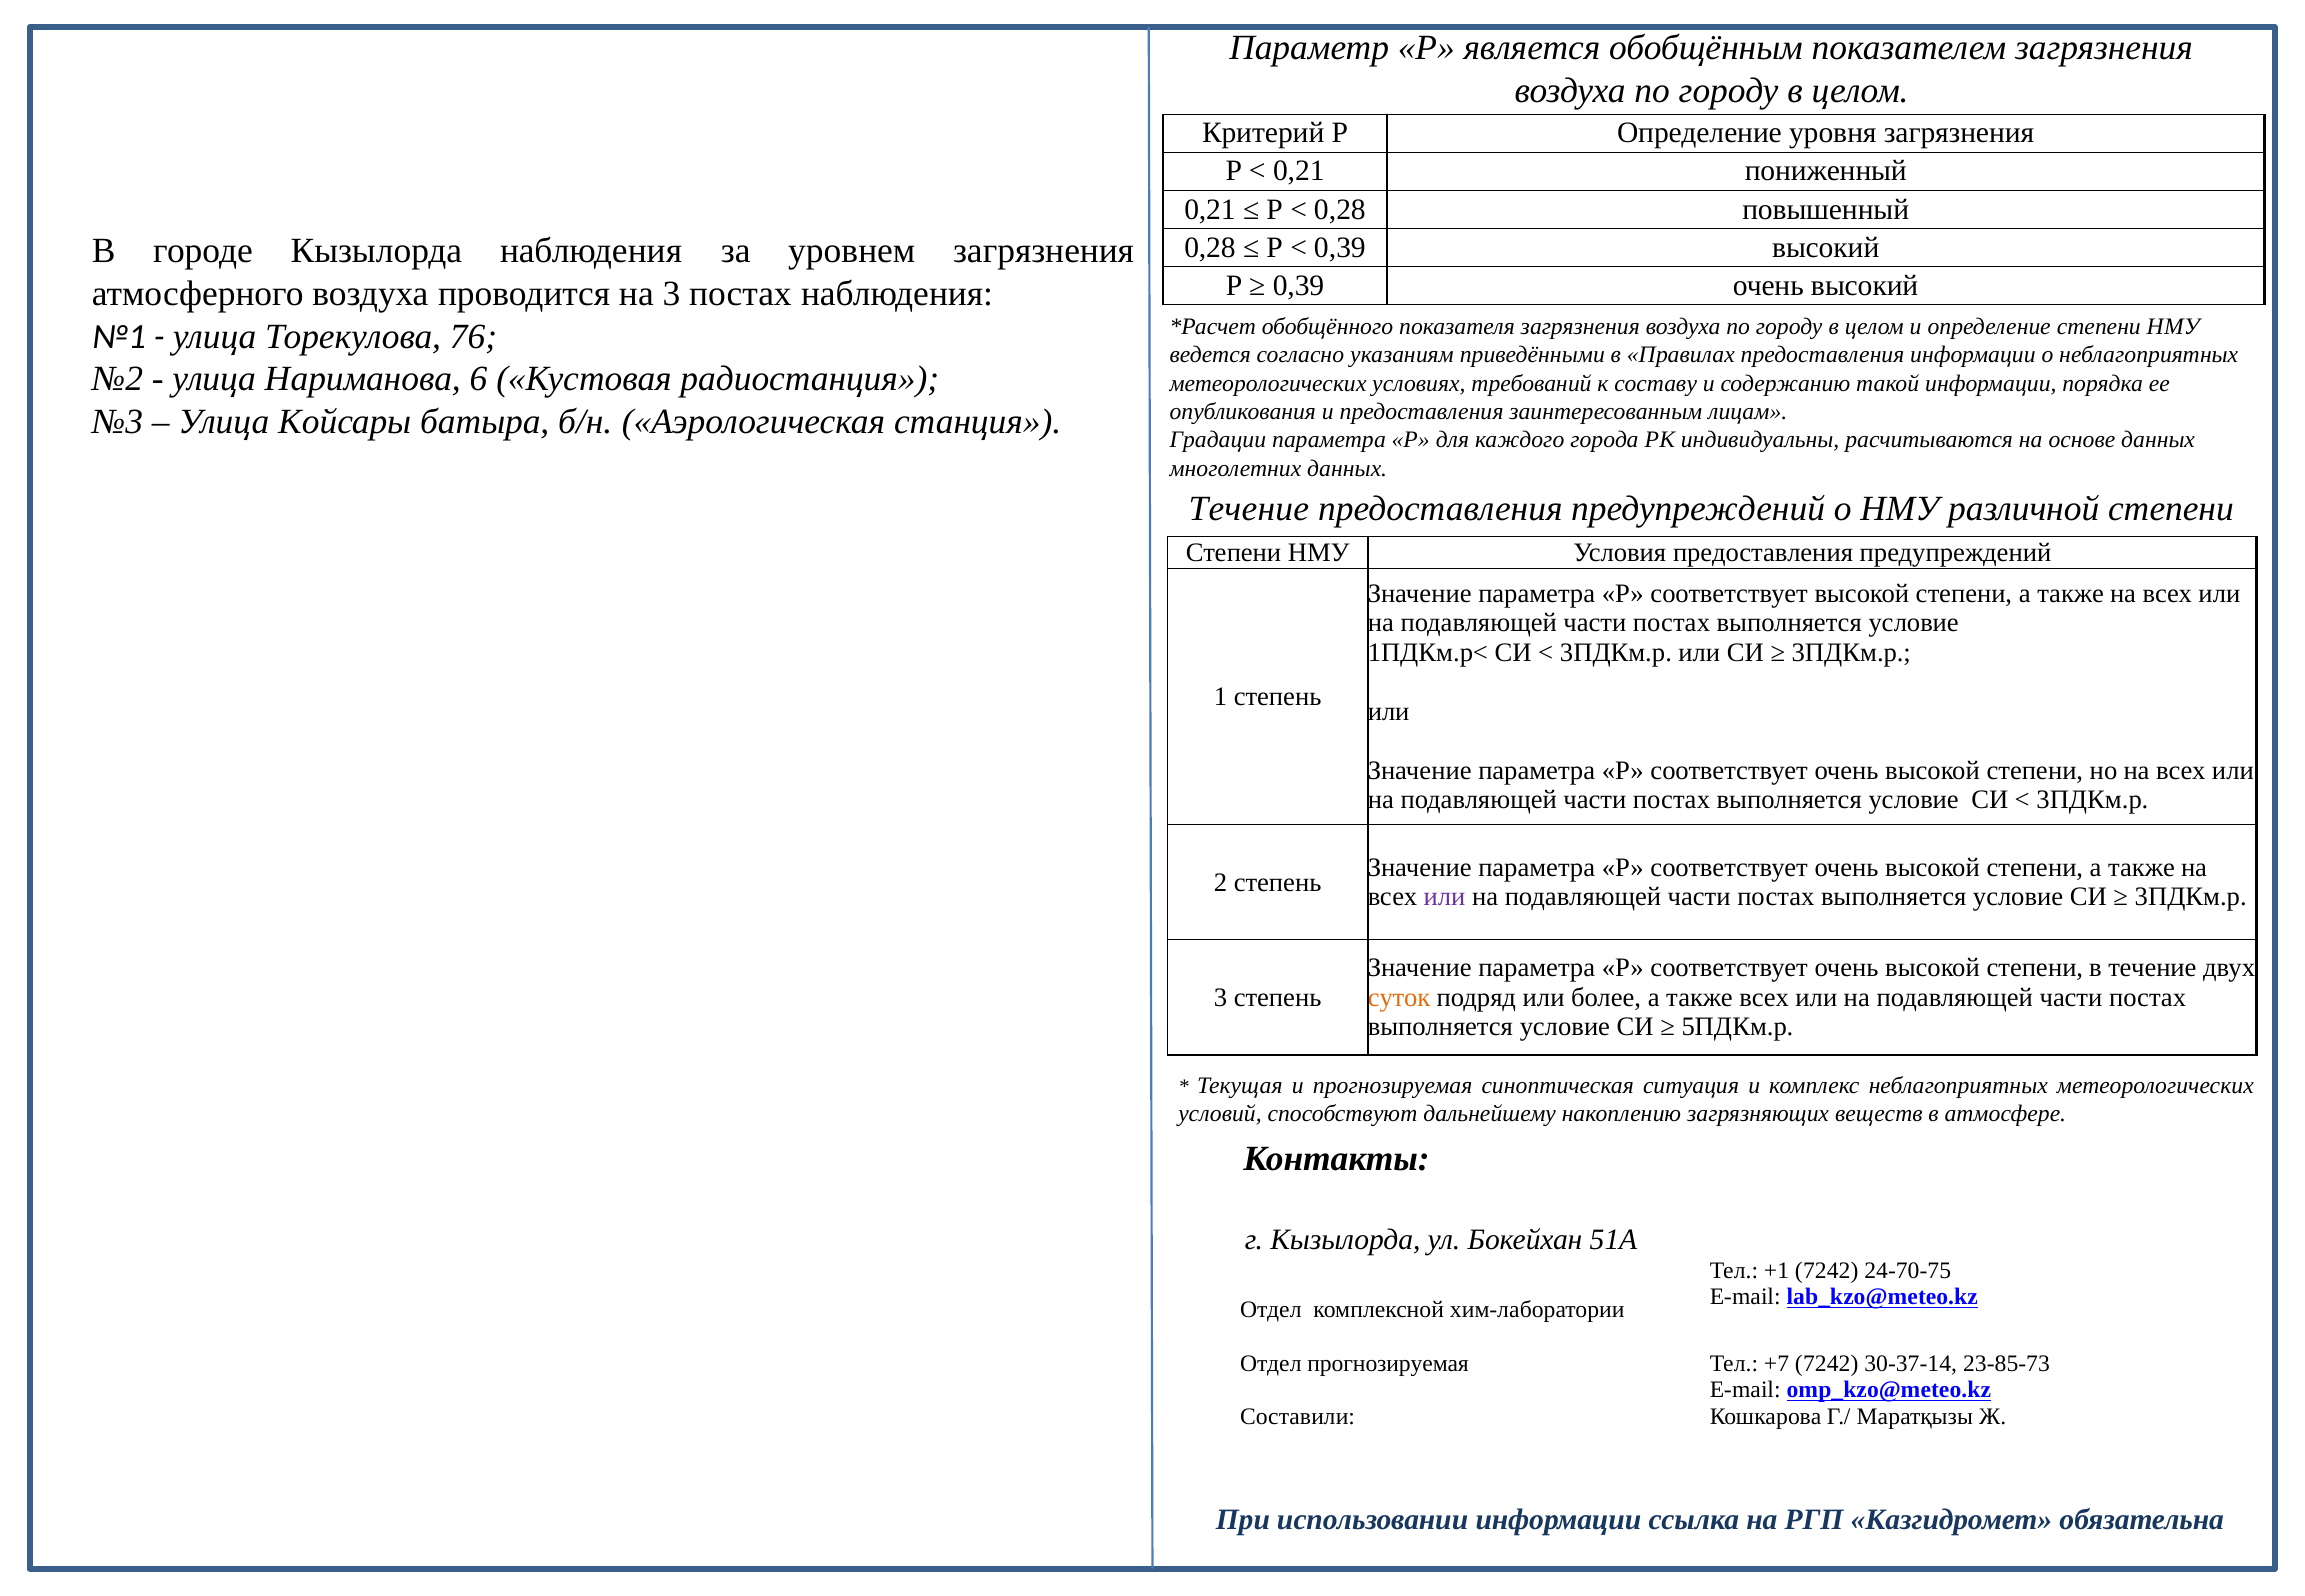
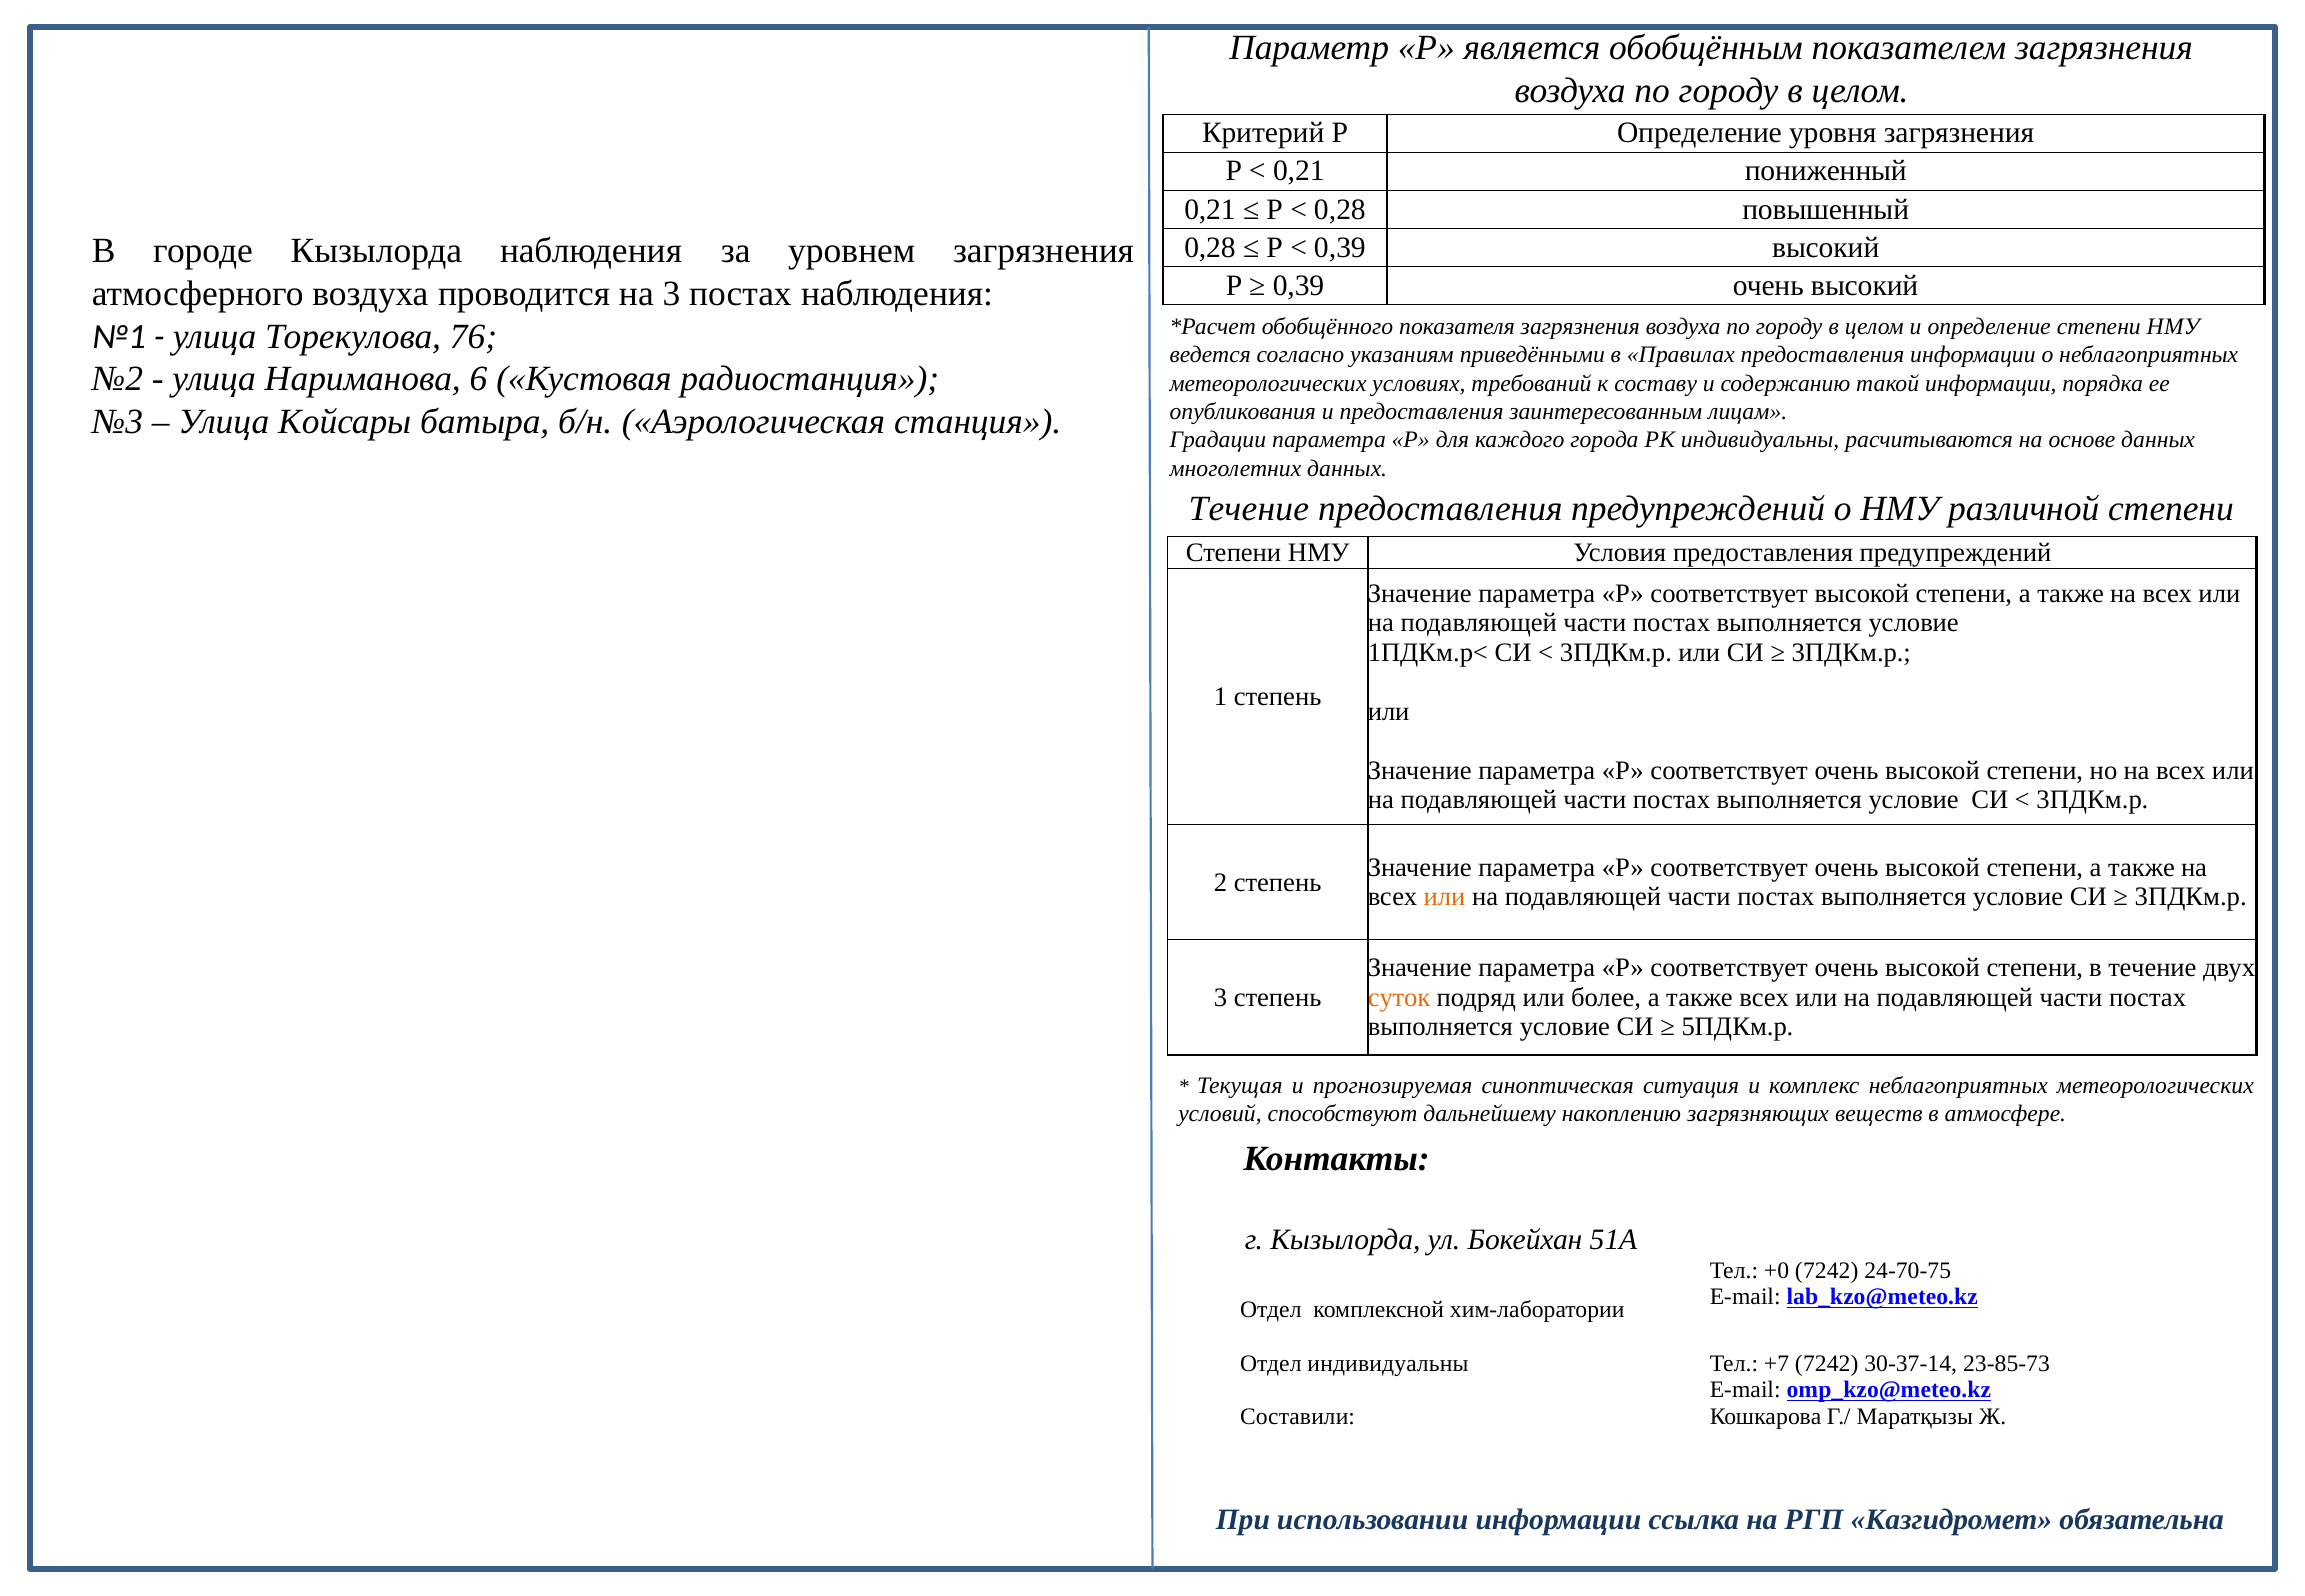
или at (1445, 897) colour: purple -> orange
+1: +1 -> +0
Отдел прогнозируемая: прогнозируемая -> индивидуальны
